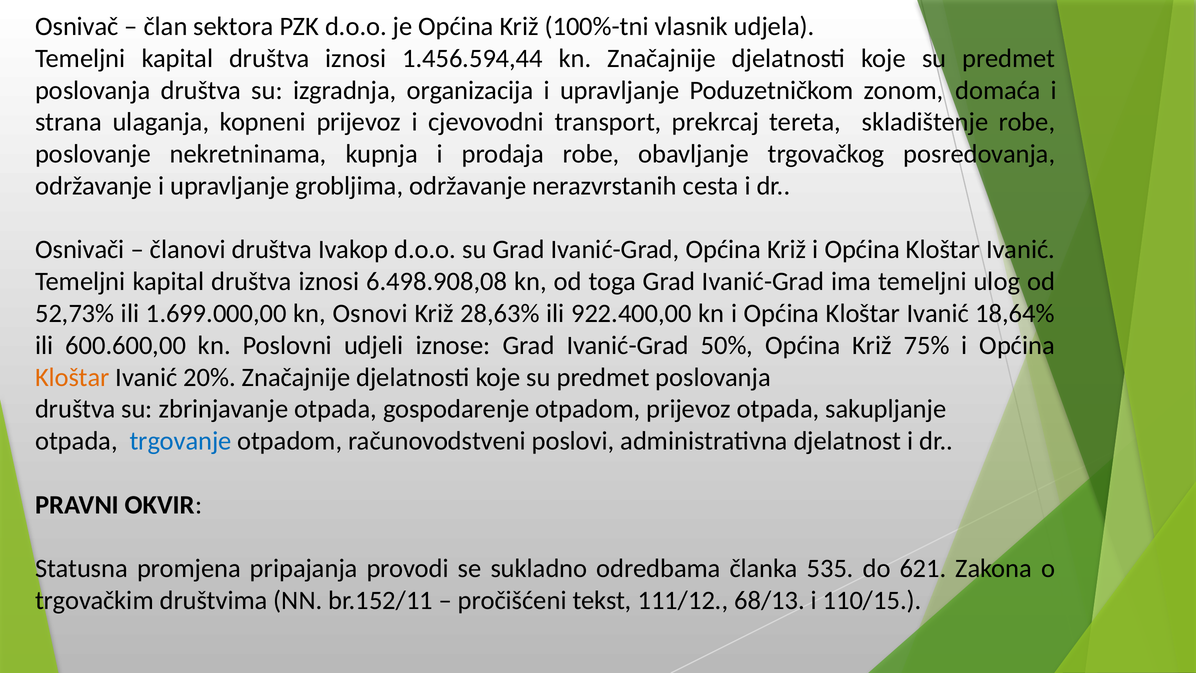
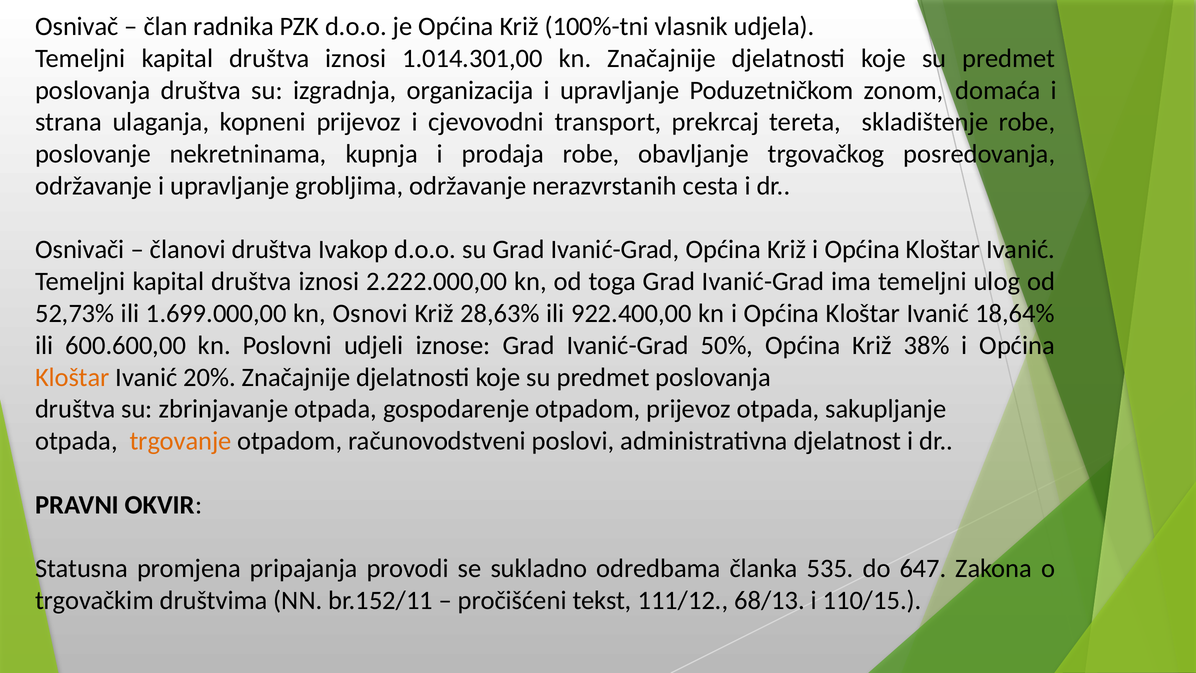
sektora: sektora -> radnika
1.456.594,44: 1.456.594,44 -> 1.014.301,00
6.498.908,08: 6.498.908,08 -> 2.222.000,00
75%: 75% -> 38%
trgovanje colour: blue -> orange
621: 621 -> 647
